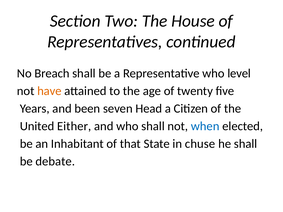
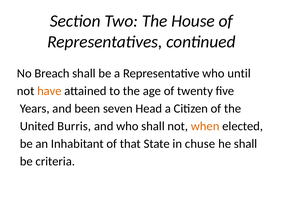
level: level -> until
Either: Either -> Burris
when colour: blue -> orange
debate: debate -> criteria
